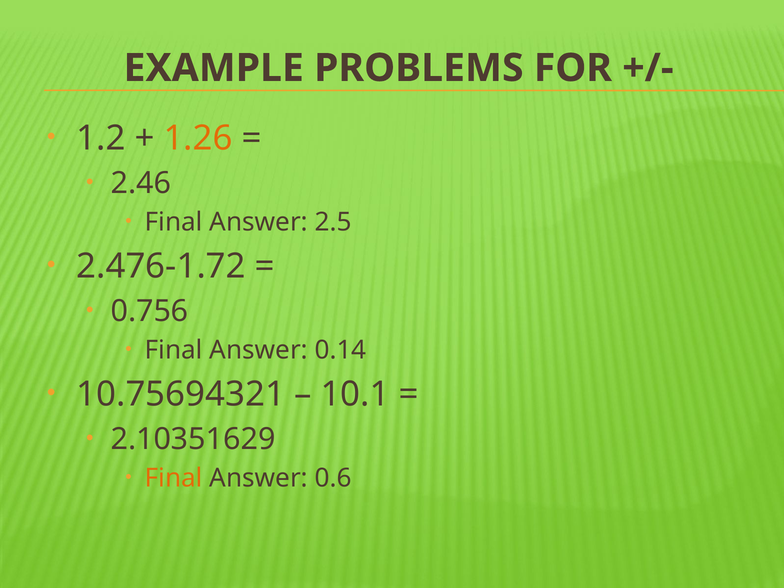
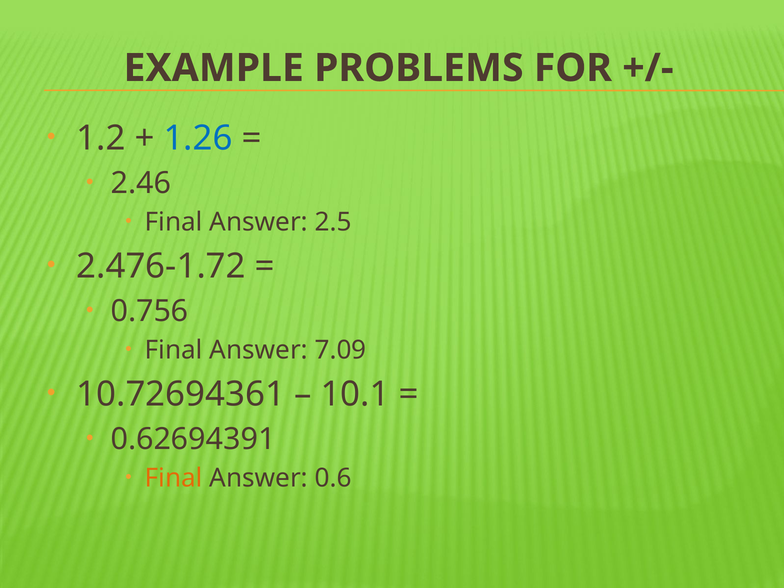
1.26 colour: orange -> blue
0.14: 0.14 -> 7.09
10.75694321: 10.75694321 -> 10.72694361
2.10351629: 2.10351629 -> 0.62694391
